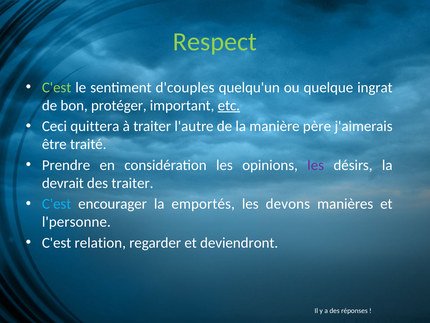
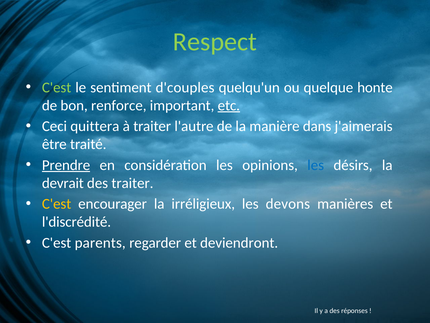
ingrat: ingrat -> honte
protéger: protéger -> renforce
père: père -> dans
Prendre underline: none -> present
les at (316, 165) colour: purple -> blue
C'est at (57, 204) colour: light blue -> yellow
emportés: emportés -> irréligieux
l'personne: l'personne -> l'discrédité
relation: relation -> parents
